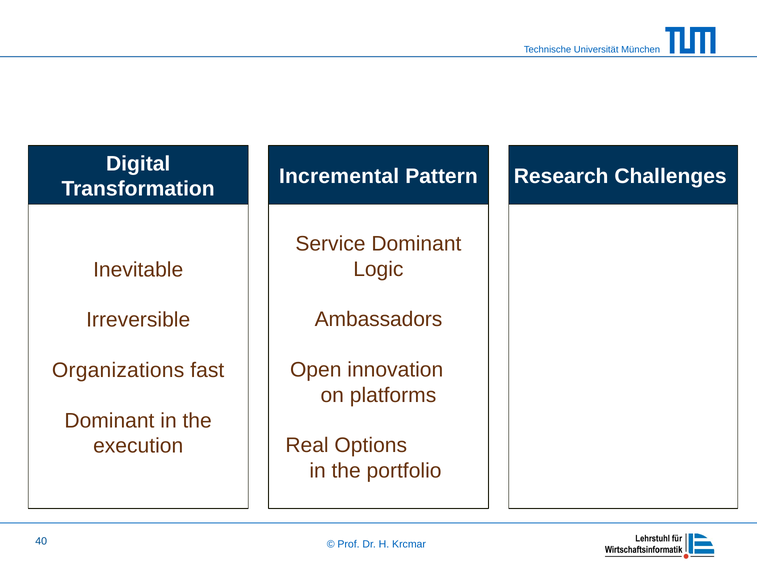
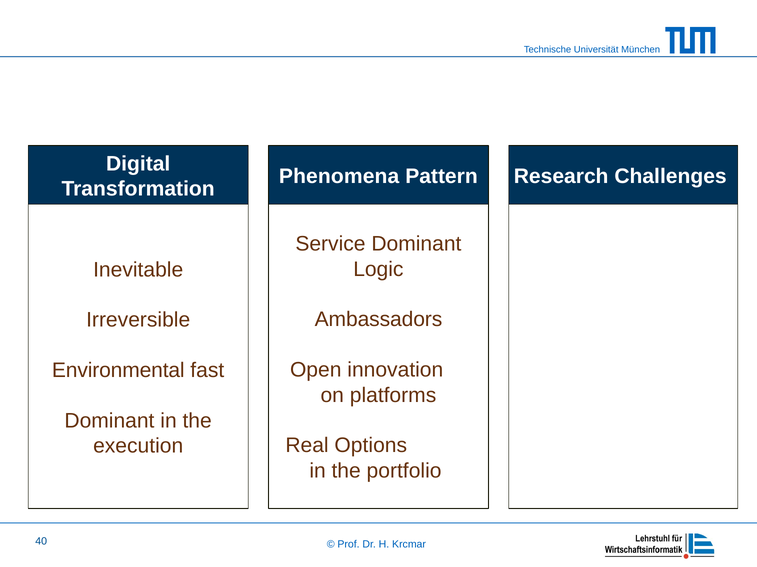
Incremental: Incremental -> Phenomena
Organizations: Organizations -> Environmental
